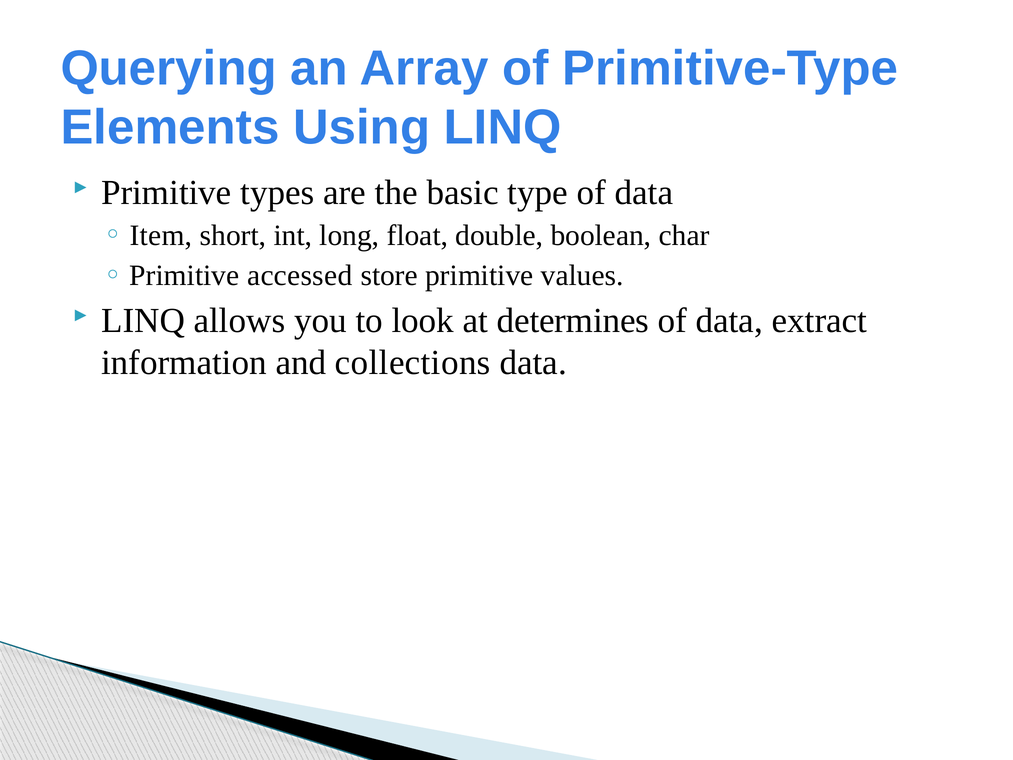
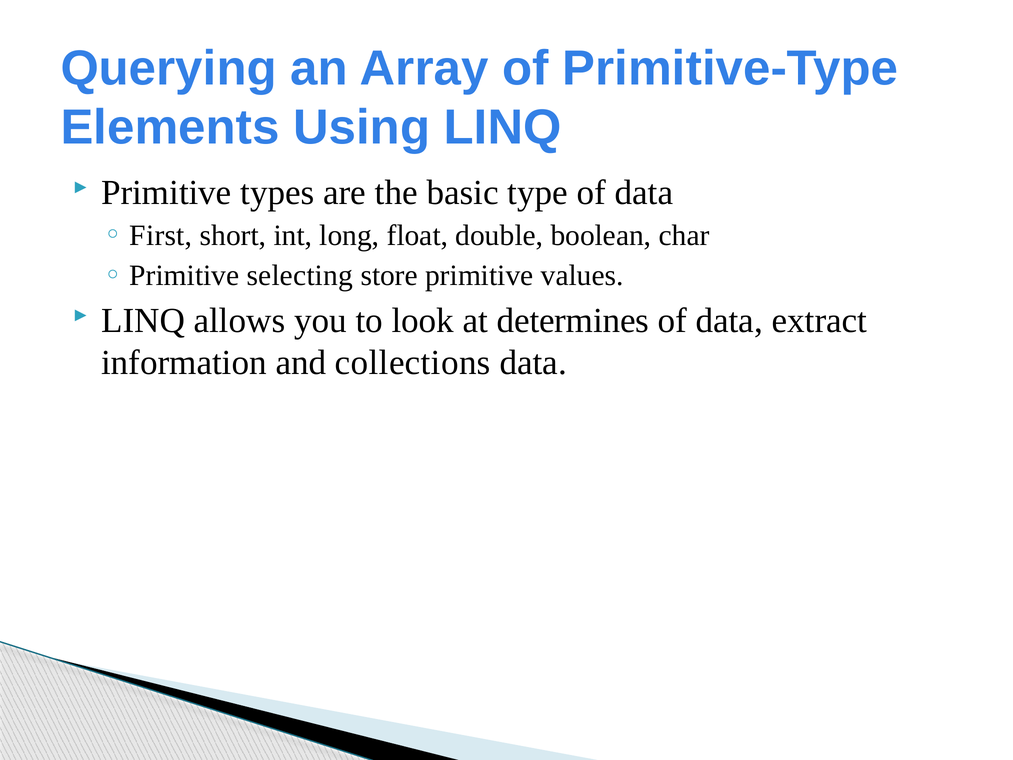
Item: Item -> First
accessed: accessed -> selecting
